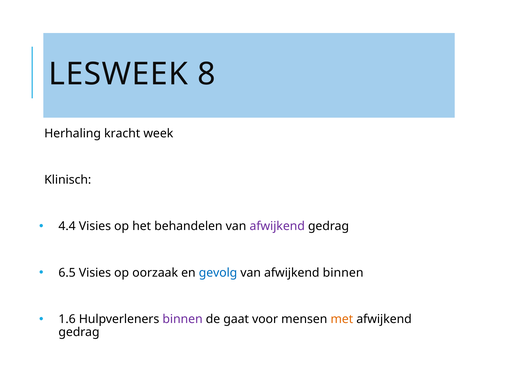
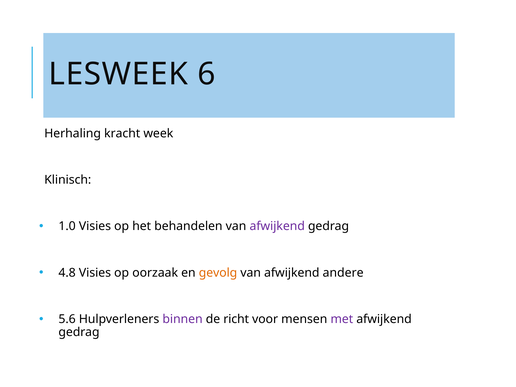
8: 8 -> 6
4.4: 4.4 -> 1.0
6.5: 6.5 -> 4.8
gevolg colour: blue -> orange
afwijkend binnen: binnen -> andere
1.6: 1.6 -> 5.6
gaat: gaat -> richt
met colour: orange -> purple
